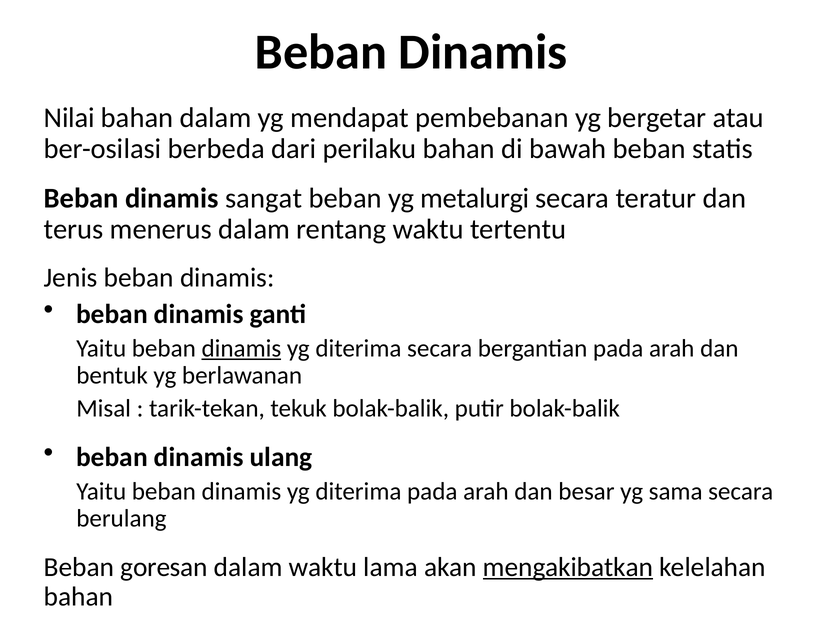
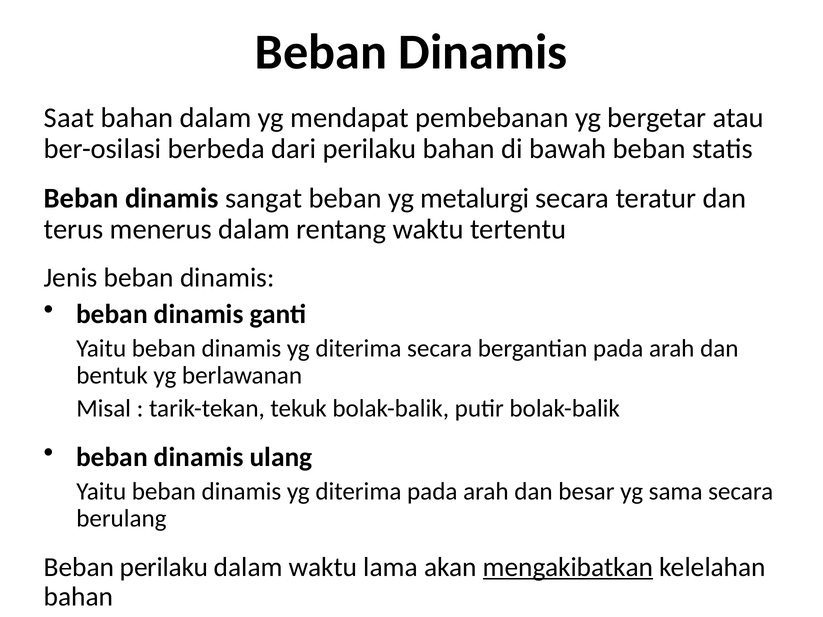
Nilai: Nilai -> Saat
dinamis at (241, 348) underline: present -> none
Beban goresan: goresan -> perilaku
